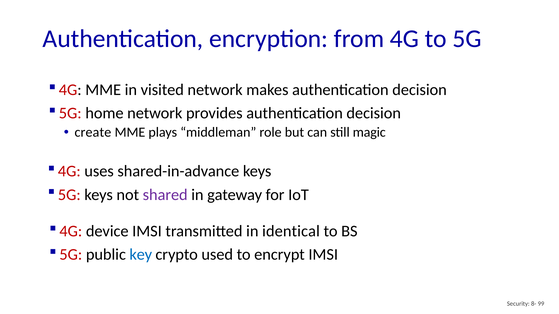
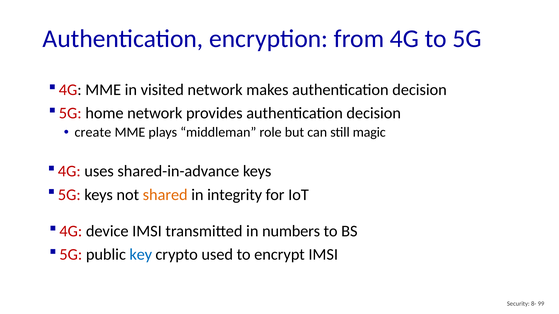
shared colour: purple -> orange
gateway: gateway -> integrity
identical: identical -> numbers
